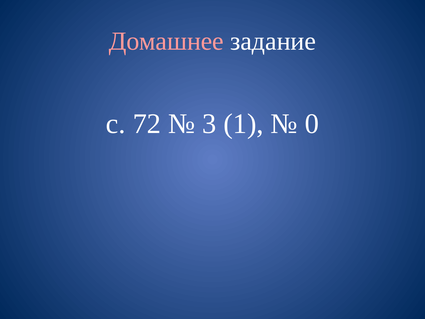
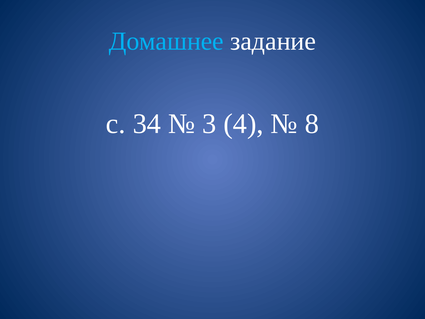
Домашнее colour: pink -> light blue
72: 72 -> 34
1: 1 -> 4
0: 0 -> 8
